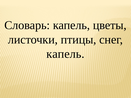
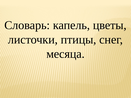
капель at (65, 54): капель -> месяца
